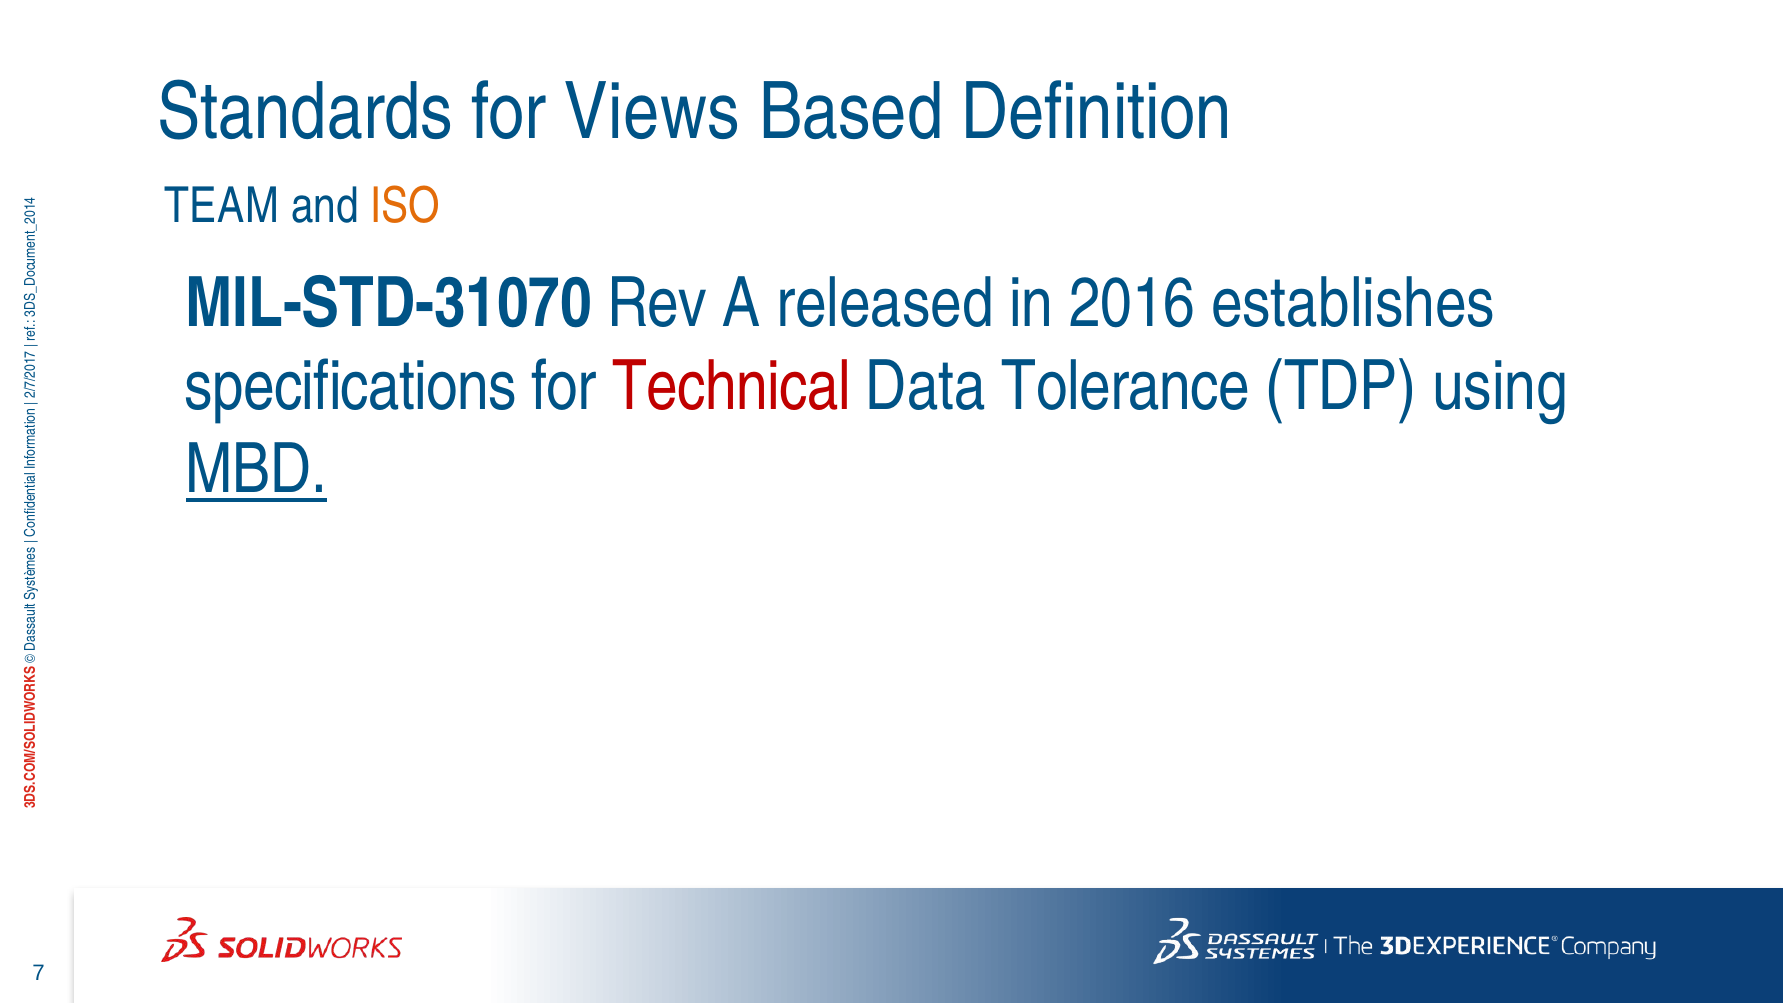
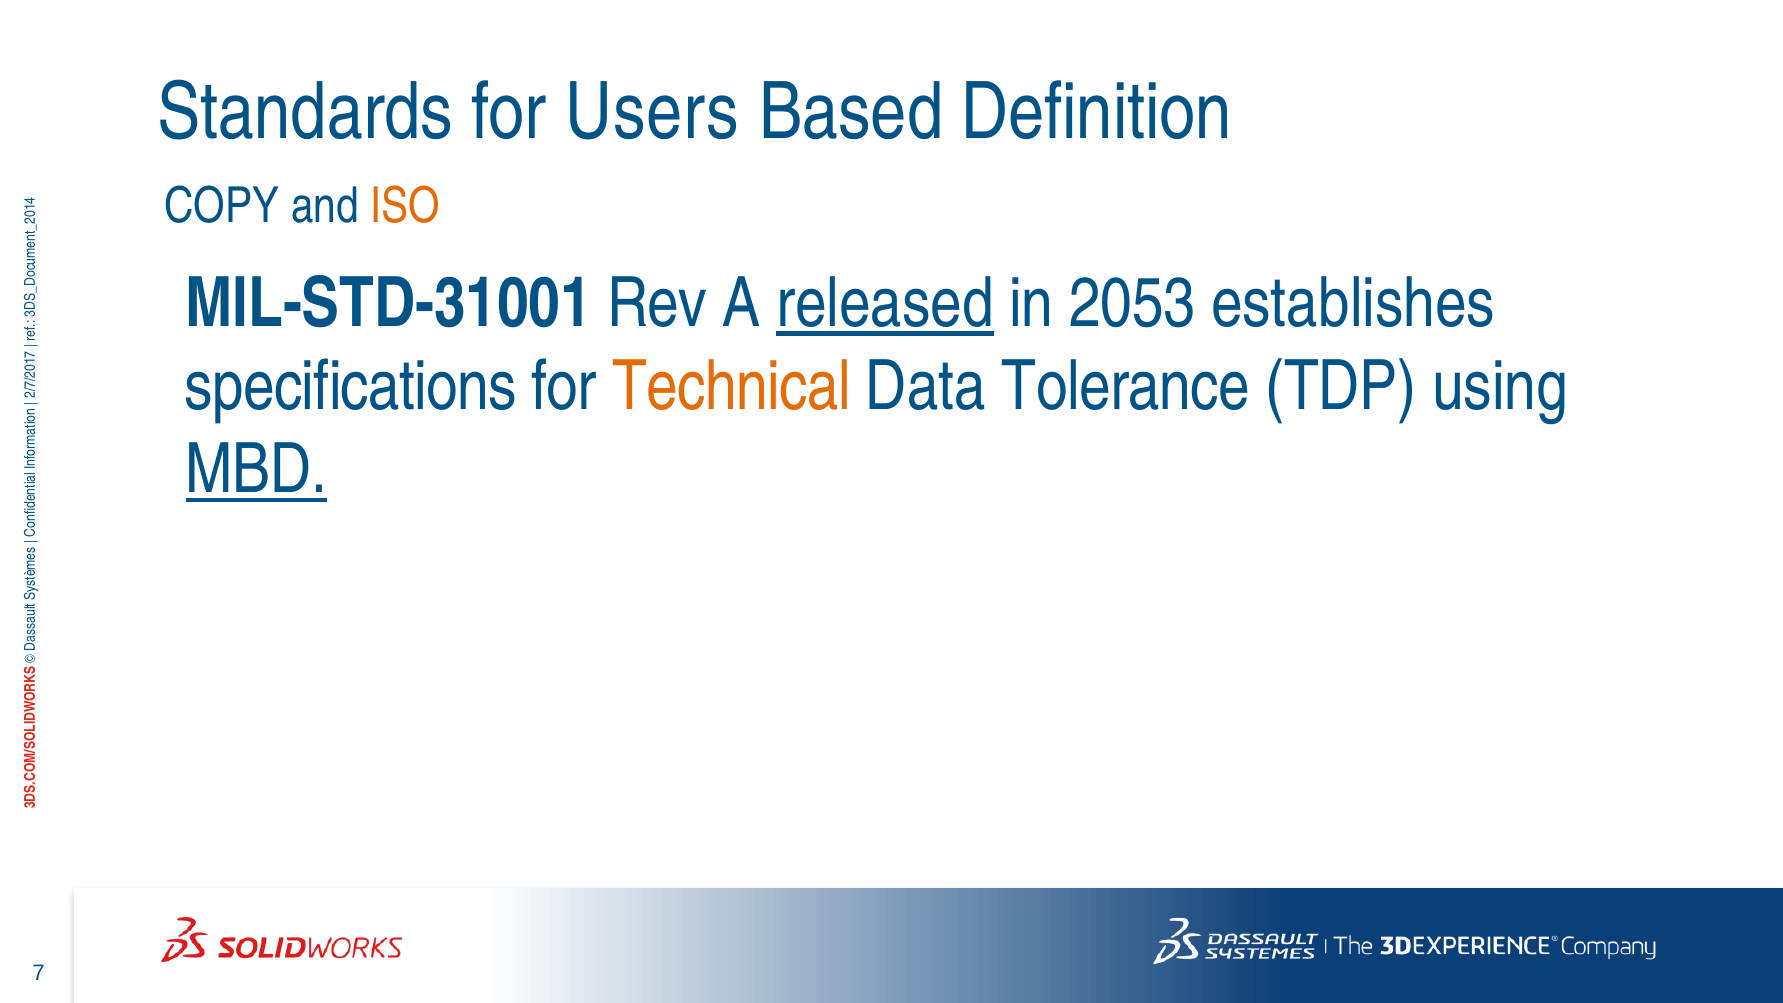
Views: Views -> Users
TEAM: TEAM -> COPY
MIL-STD-31070: MIL-STD-31070 -> MIL-STD-31001
released underline: none -> present
2016: 2016 -> 2053
Technical colour: red -> orange
